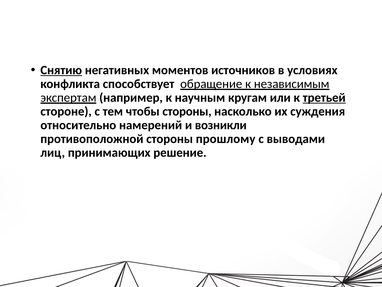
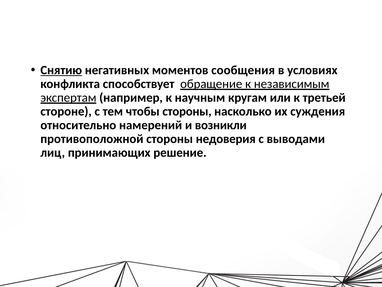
источников: источников -> сообщения
третьей underline: present -> none
прошлому: прошлому -> недоверия
